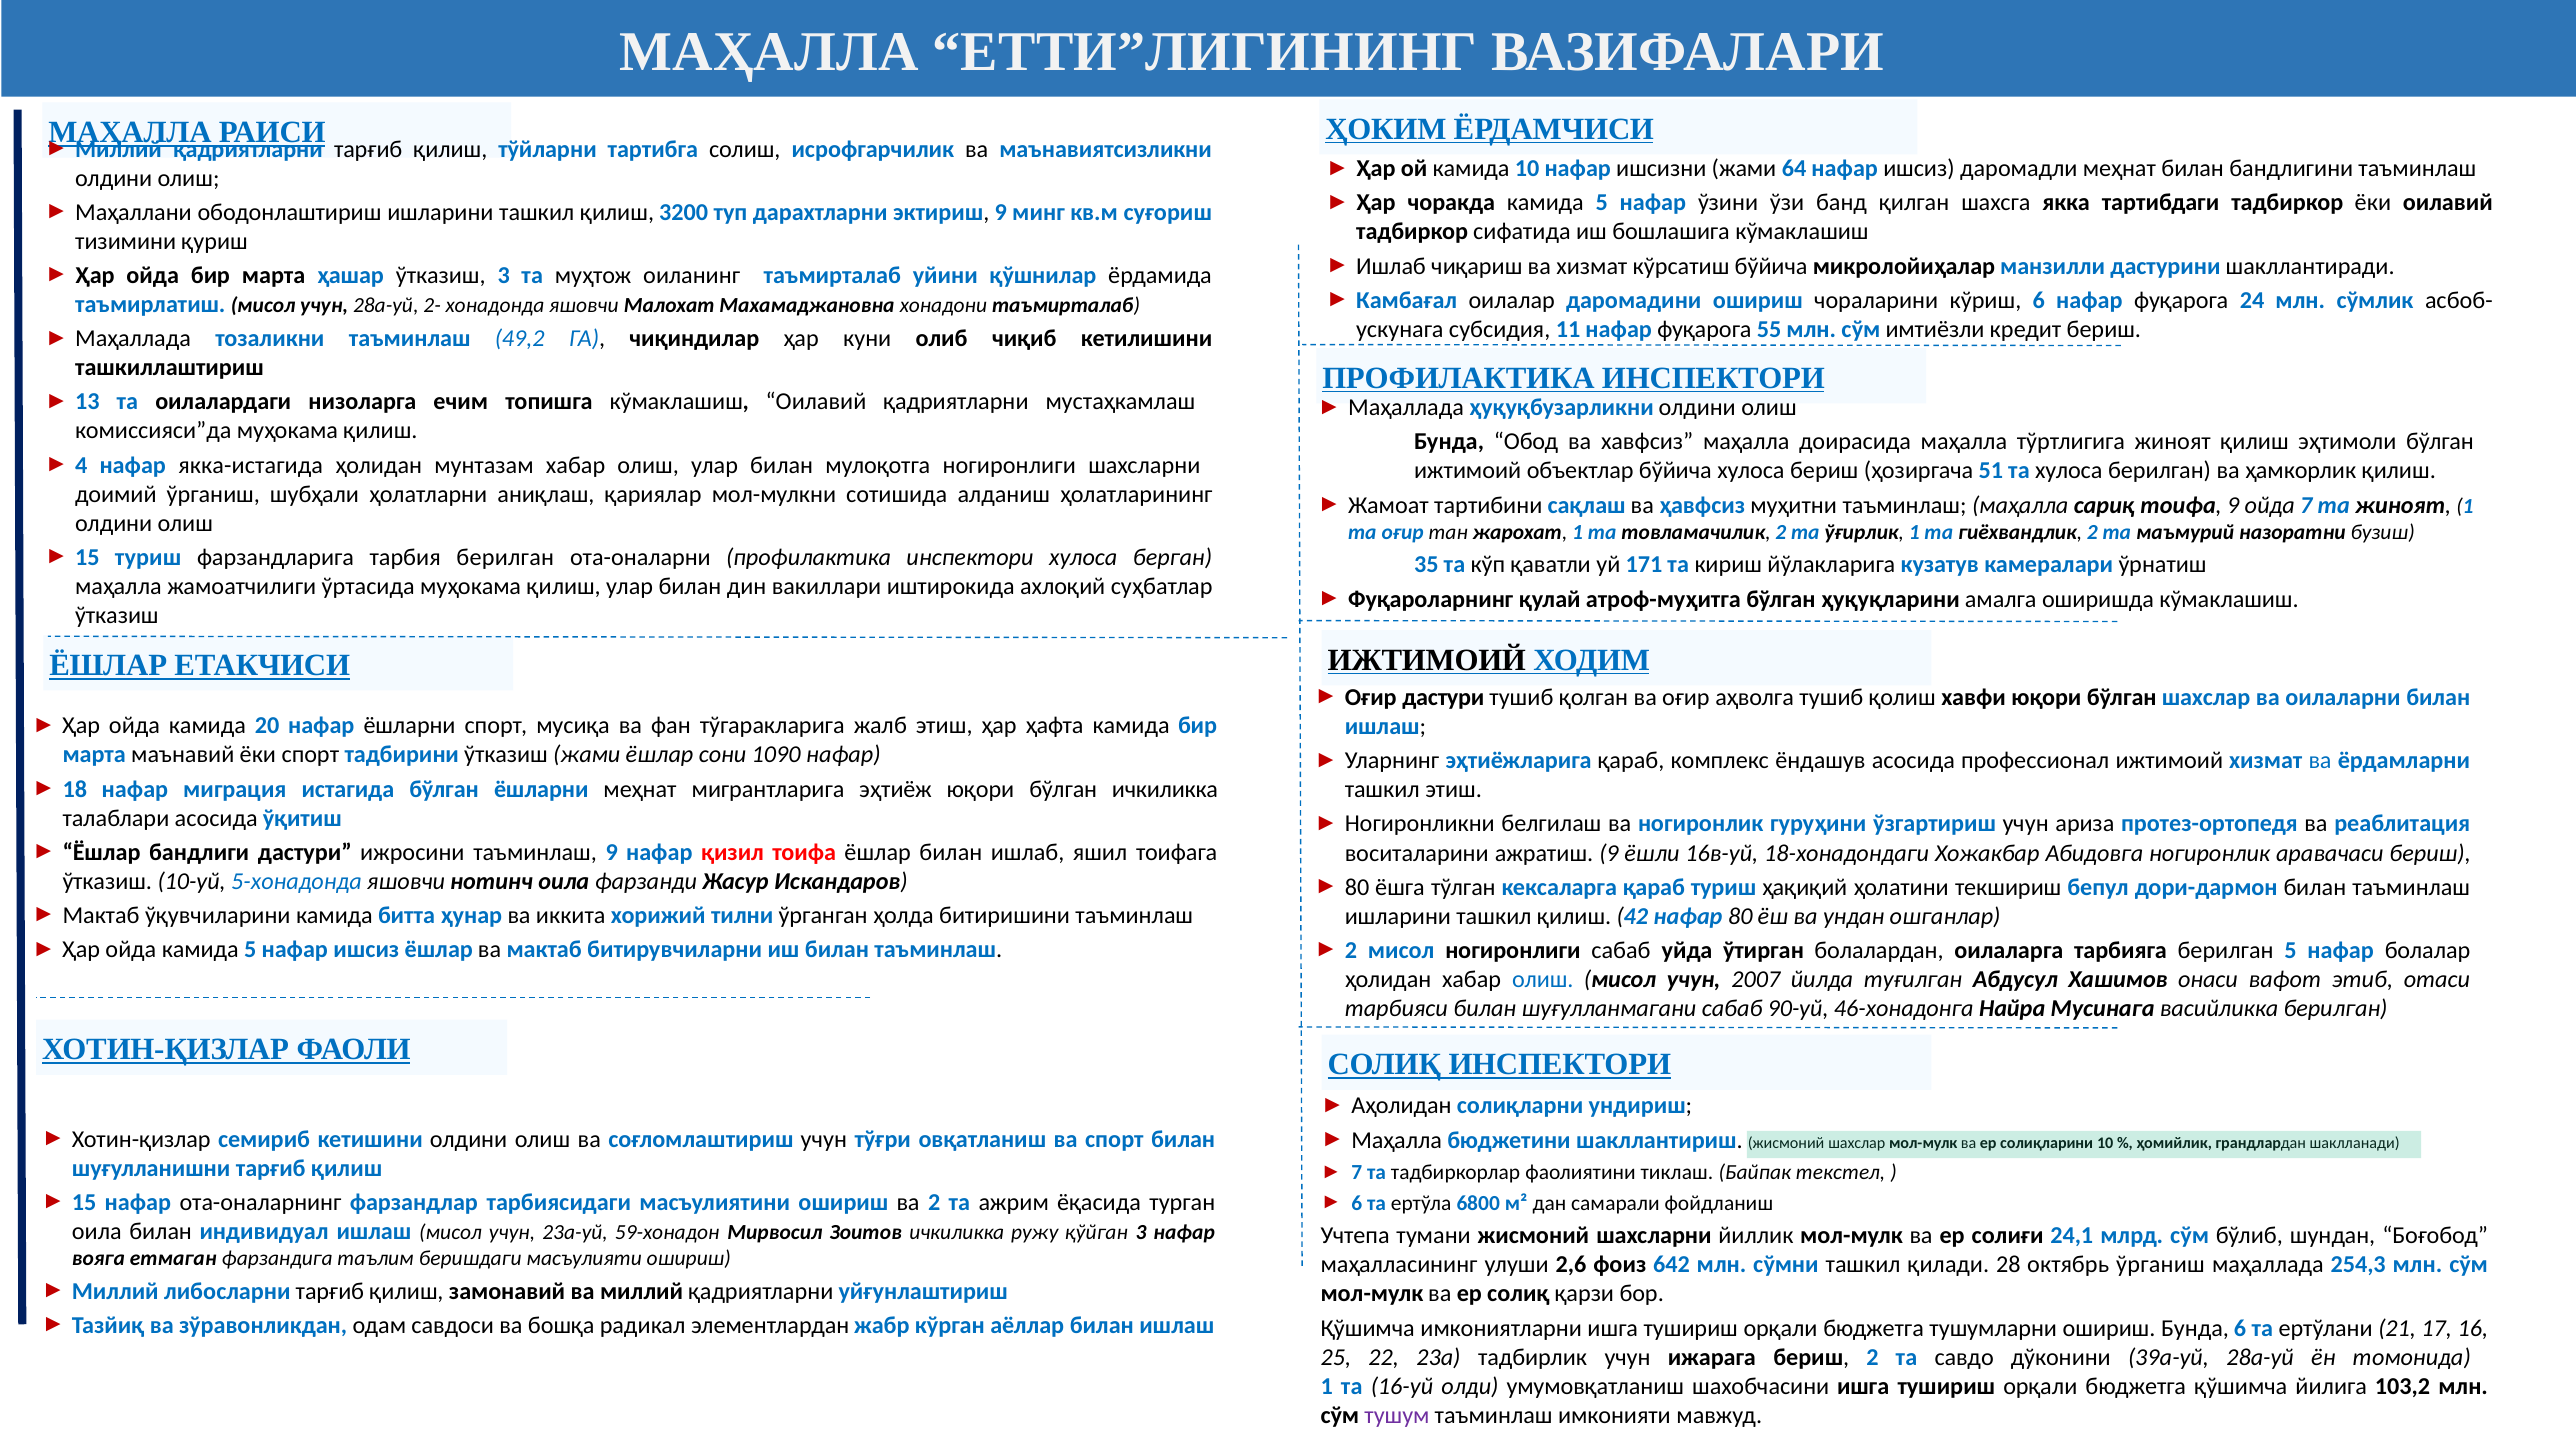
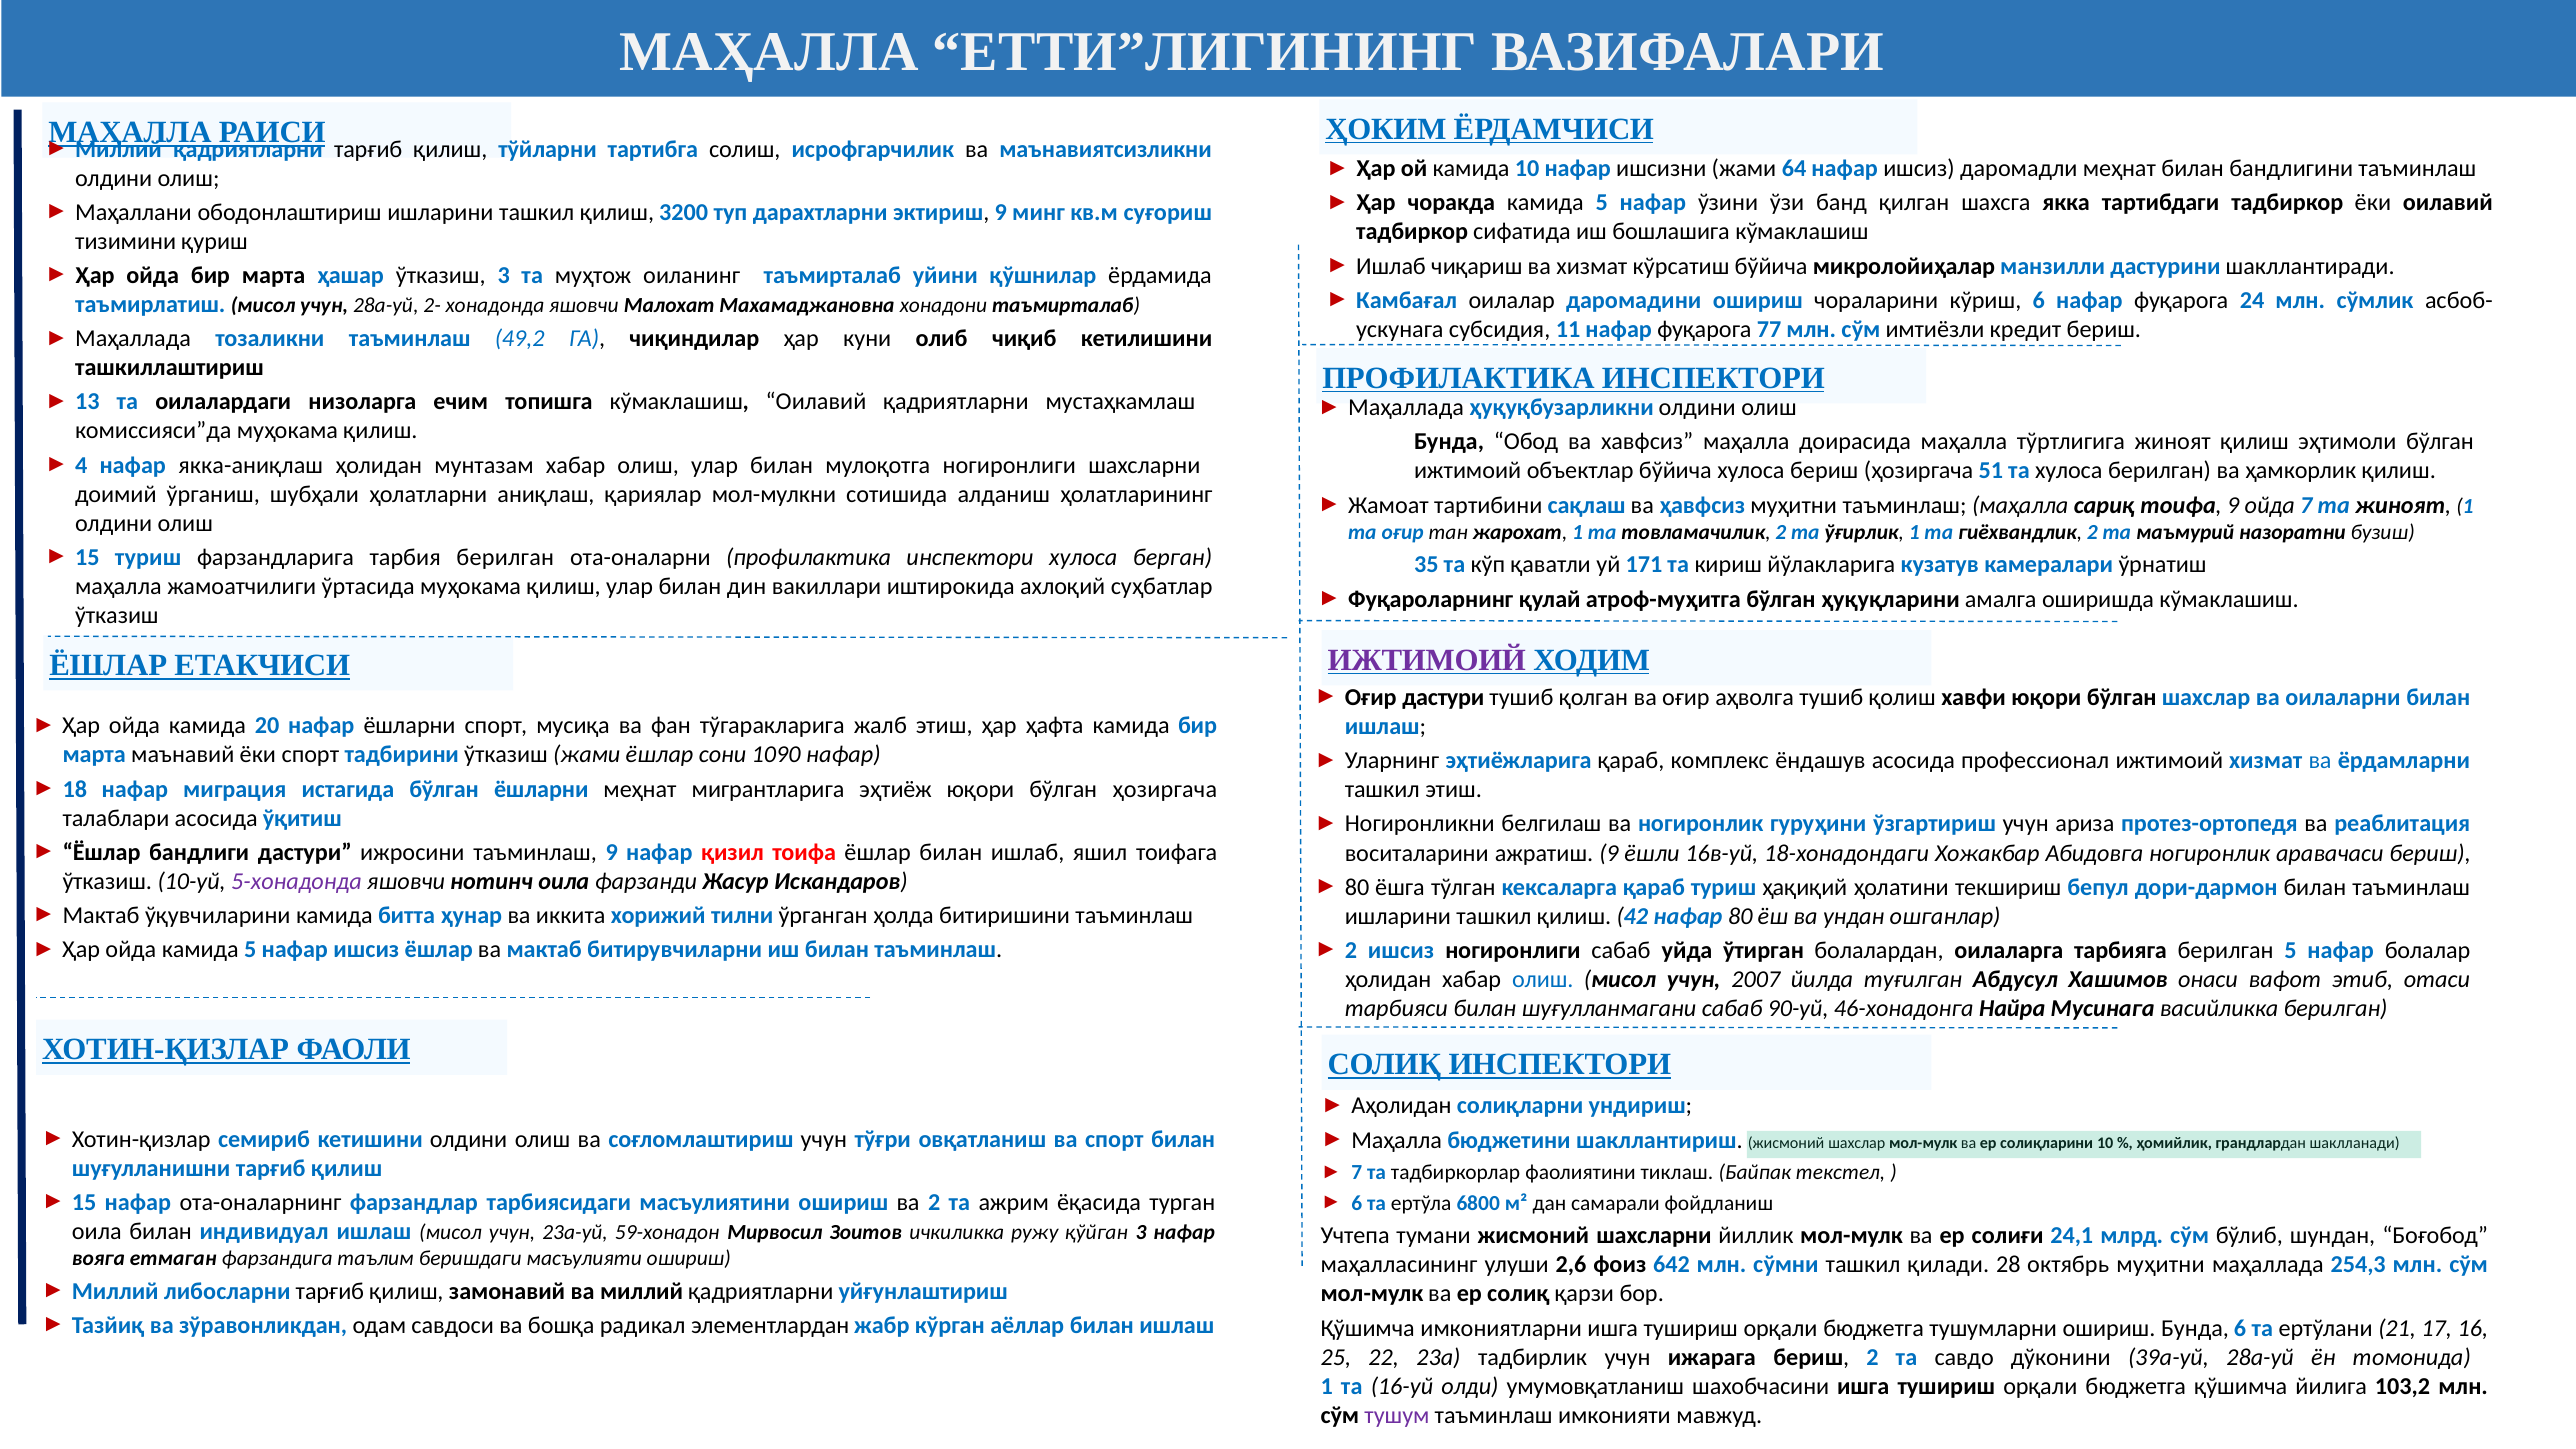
55: 55 -> 77
якка-истагида: якка-истагида -> якка-аниқлаш
ИЖТИМОИЙ at (1427, 660) colour: black -> purple
бўлган ичкиликка: ичкиликка -> ҳозиргача
5-хонадонда colour: blue -> purple
2 мисол: мисол -> ишсиз
октябрь ўрганиш: ўрганиш -> муҳитни
